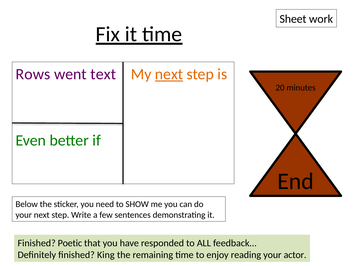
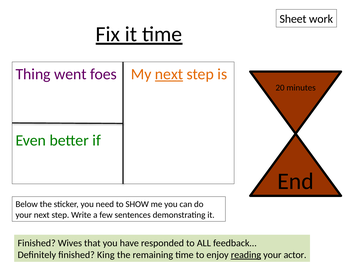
Rows: Rows -> Thing
text: text -> foes
Poetic: Poetic -> Wives
reading underline: none -> present
